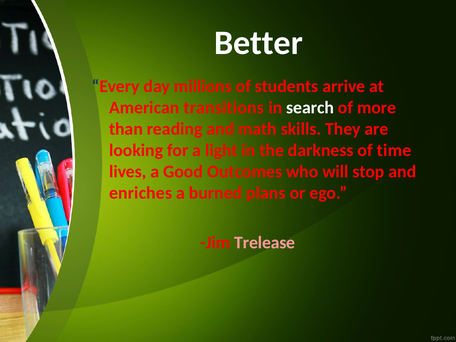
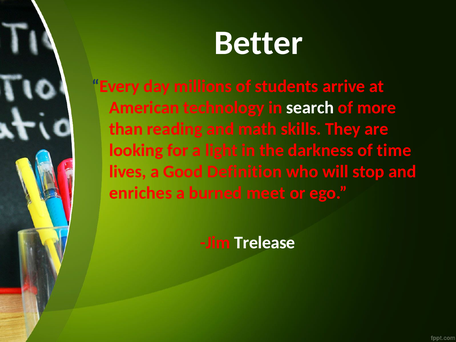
transitions: transitions -> technology
Outcomes: Outcomes -> Definition
plans: plans -> meet
Trelease colour: pink -> white
